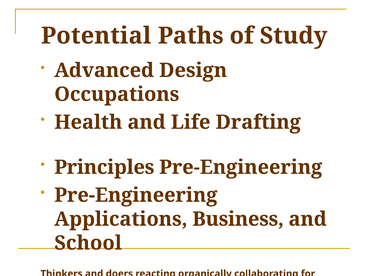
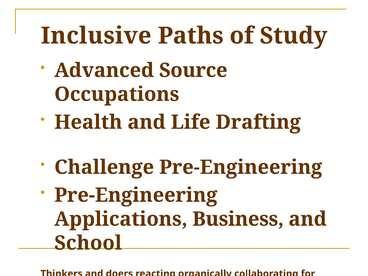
Potential: Potential -> Inclusive
Design: Design -> Source
Principles: Principles -> Challenge
